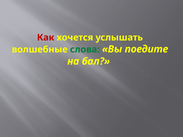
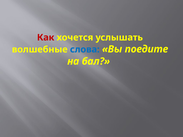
слова colour: green -> blue
